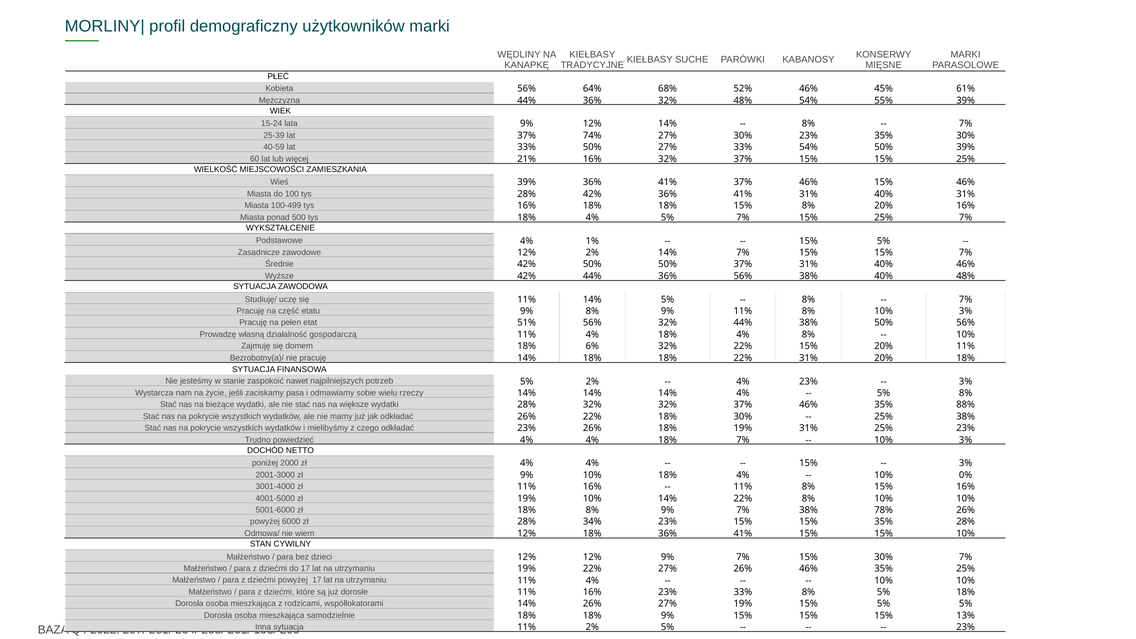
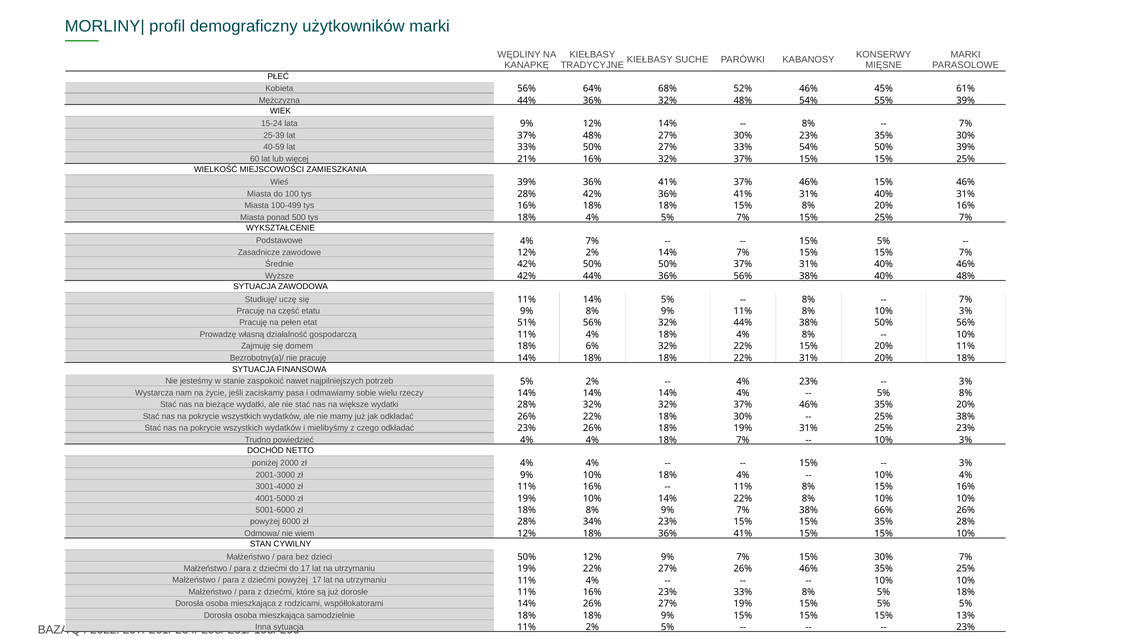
37% 74%: 74% -> 48%
4% 1%: 1% -> 7%
35% 88%: 88% -> 20%
10% 0%: 0% -> 4%
78%: 78% -> 66%
dzieci 12%: 12% -> 50%
